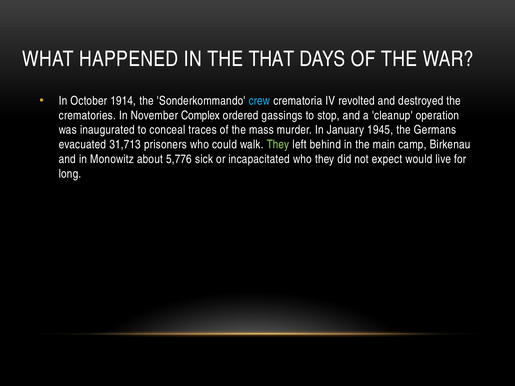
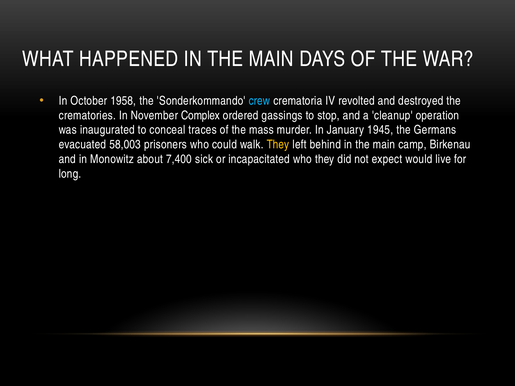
HAPPENED IN THE THAT: THAT -> MAIN
1914: 1914 -> 1958
31,713: 31,713 -> 58,003
They at (278, 145) colour: light green -> yellow
5,776: 5,776 -> 7,400
